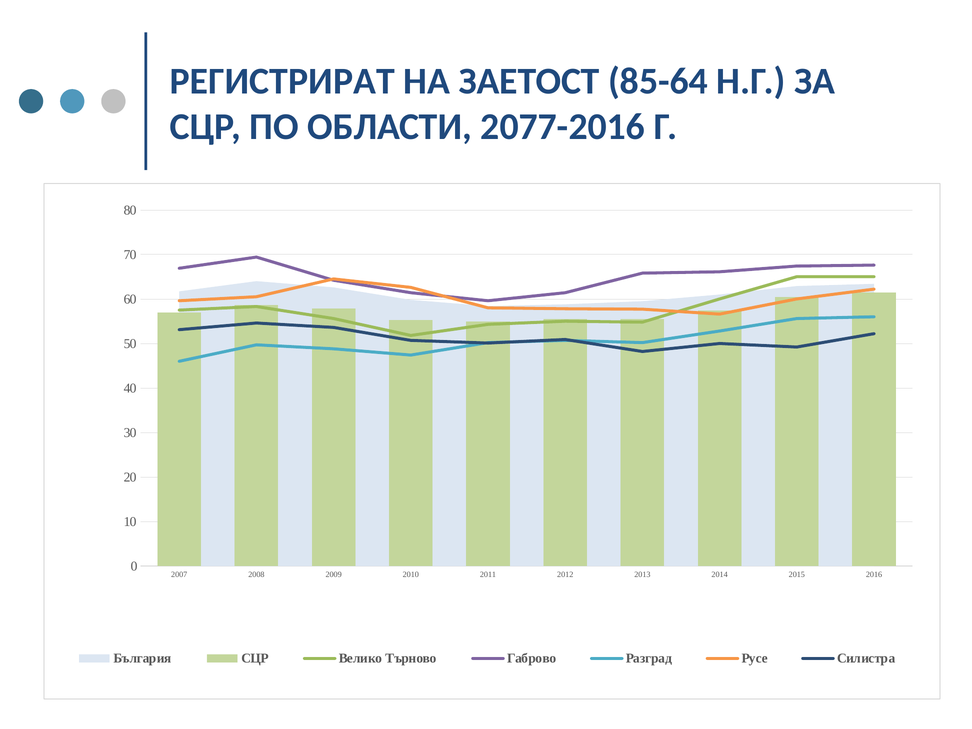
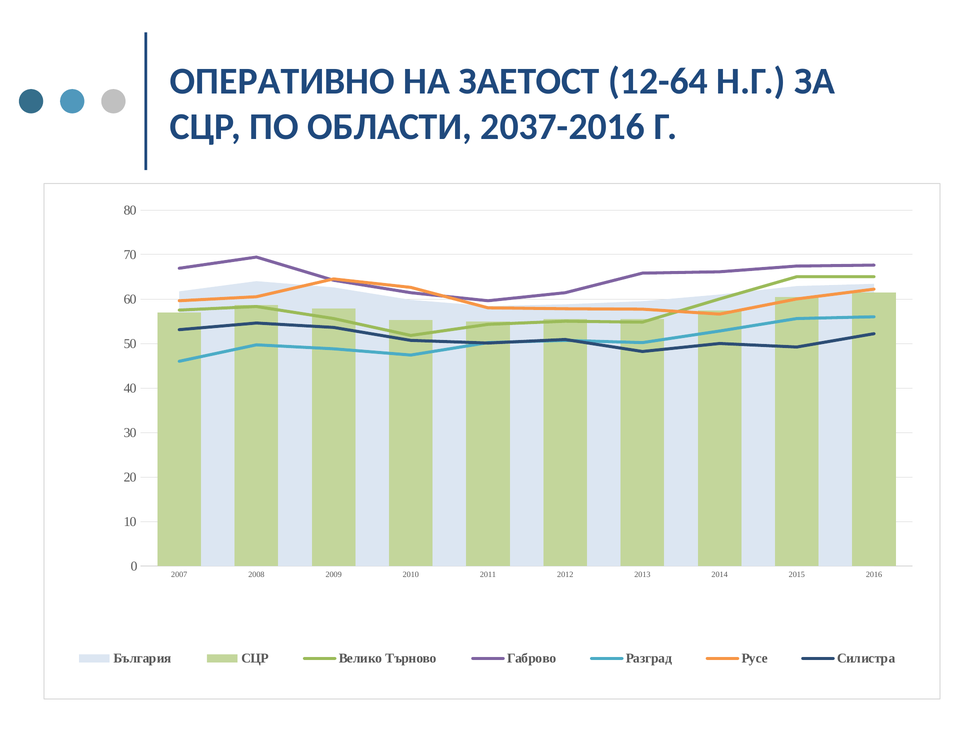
РЕГИСТРИРАТ: РЕГИСТРИРАТ -> ОПЕРАТИВНО
85-64: 85-64 -> 12-64
2077-2016: 2077-2016 -> 2037-2016
